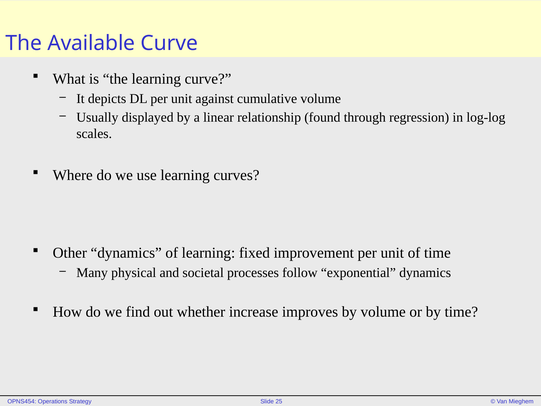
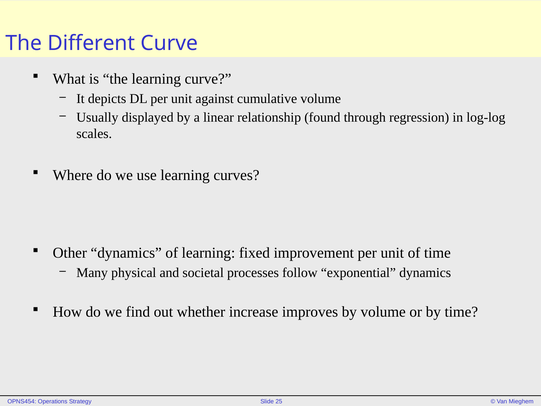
Available: Available -> Different
